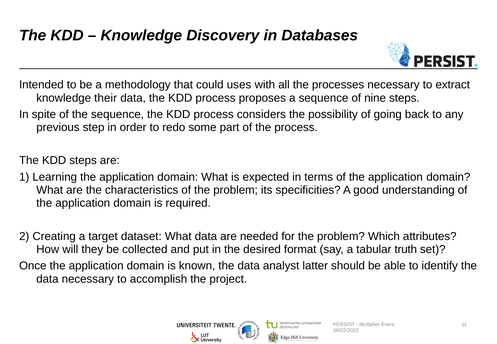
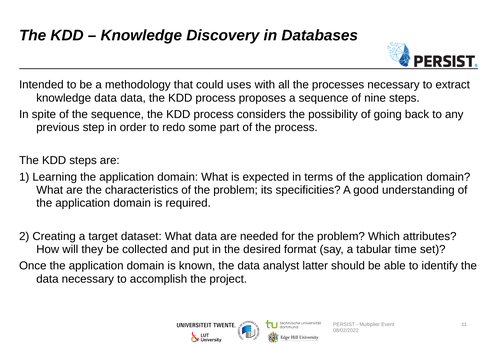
knowledge their: their -> data
truth: truth -> time
